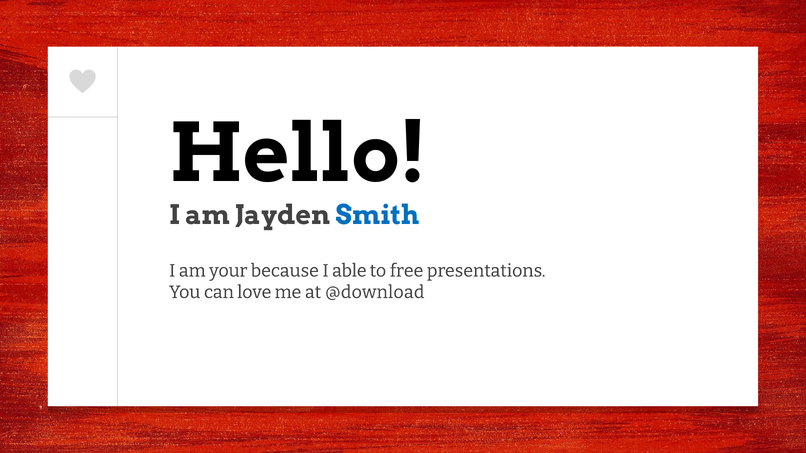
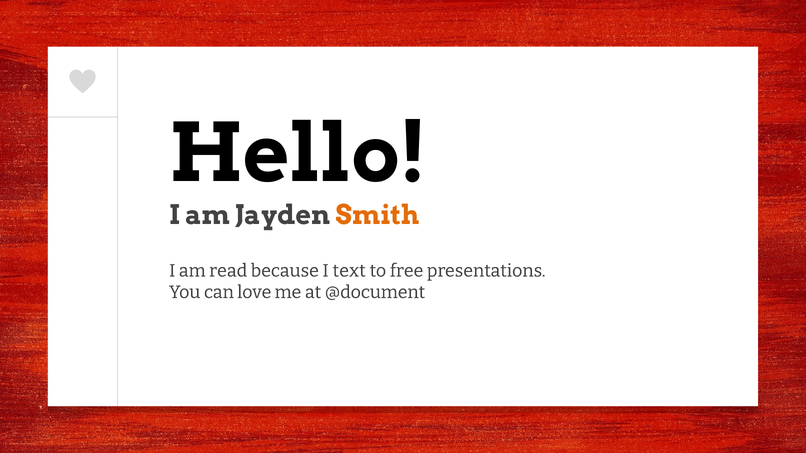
Smith colour: blue -> orange
your: your -> read
able: able -> text
@download: @download -> @document
